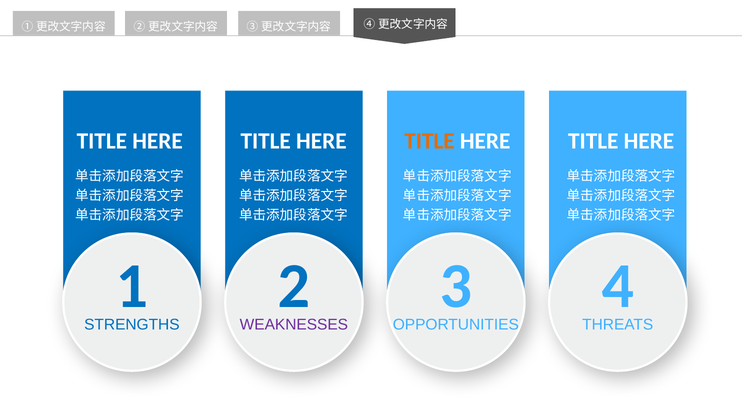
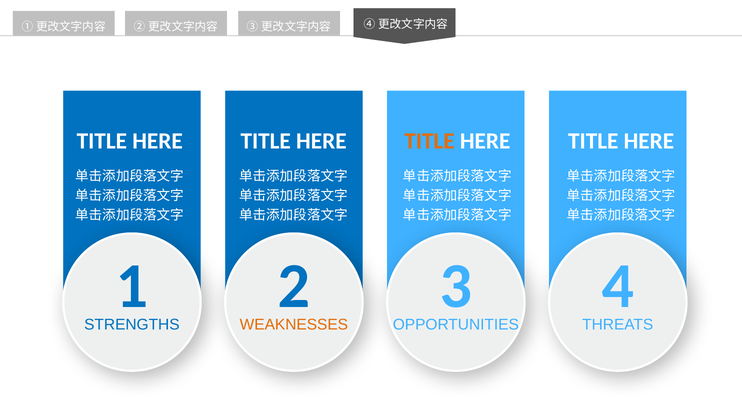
WEAKNESSES colour: purple -> orange
